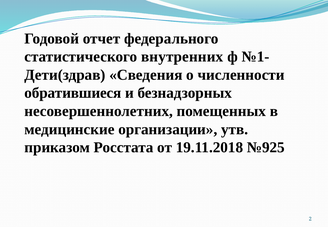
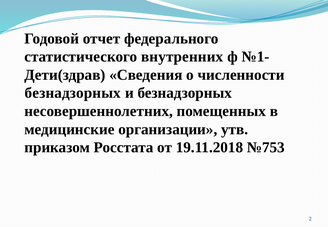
обратившиеся at (73, 93): обратившиеся -> безнадзорных
№925: №925 -> №753
